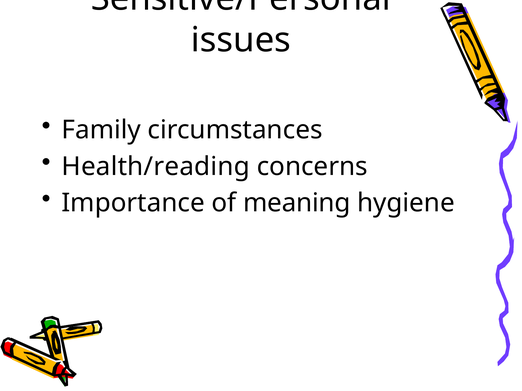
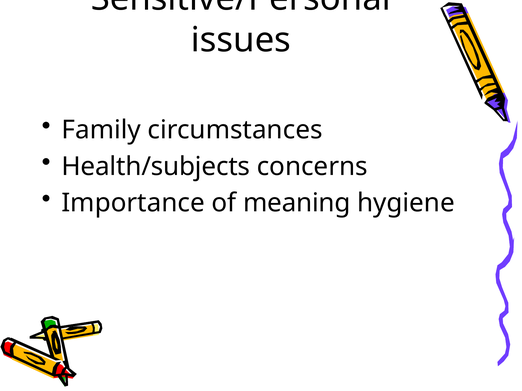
Health/reading: Health/reading -> Health/subjects
